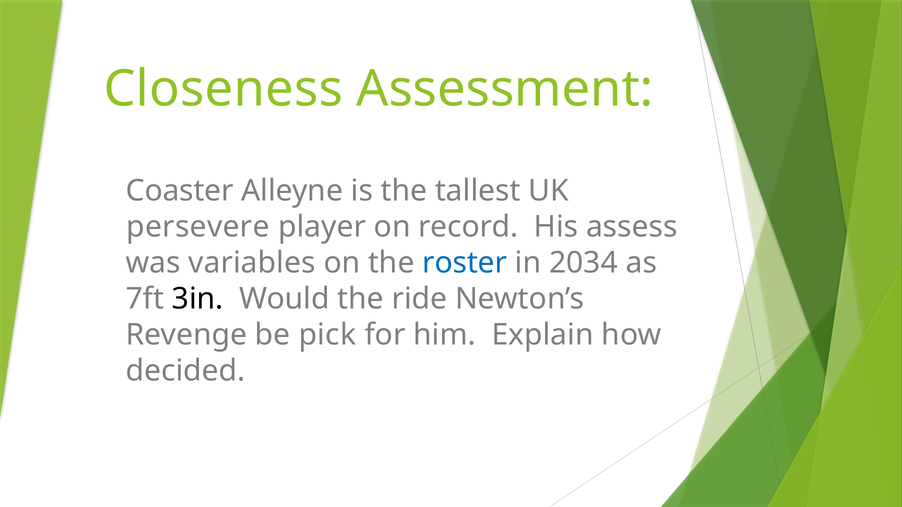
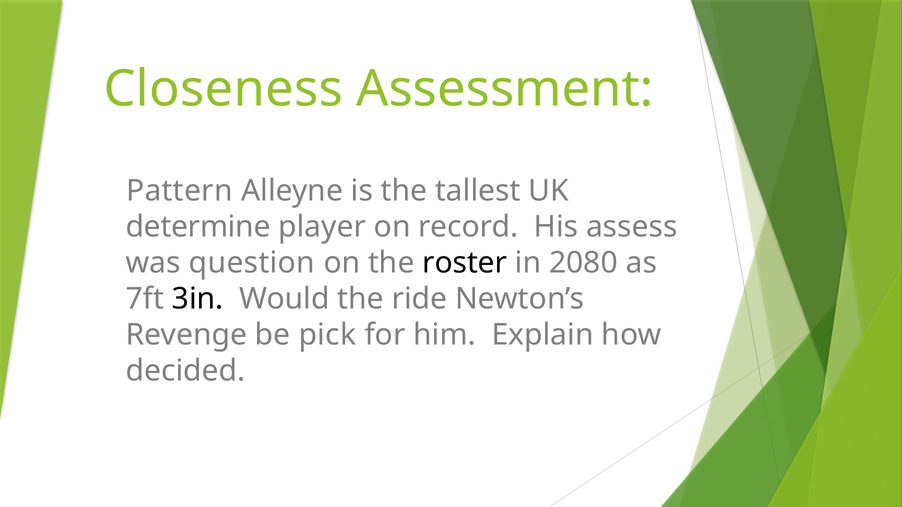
Coaster: Coaster -> Pattern
persevere: persevere -> determine
variables: variables -> question
roster colour: blue -> black
2034: 2034 -> 2080
